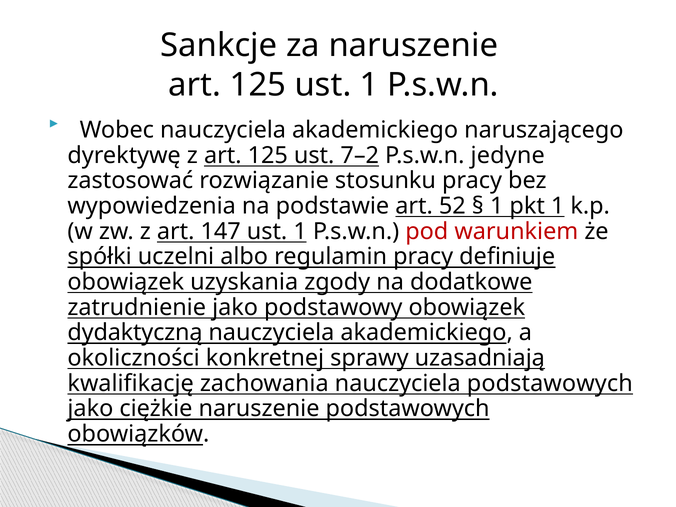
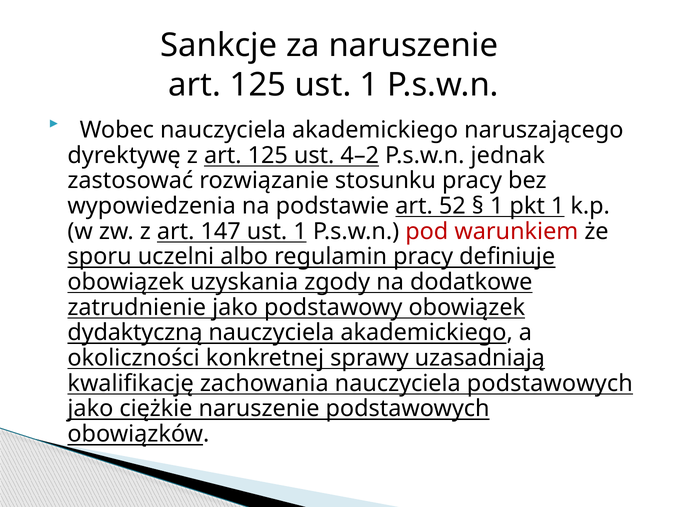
7–2: 7–2 -> 4–2
jedyne: jedyne -> jednak
spółki: spółki -> sporu
